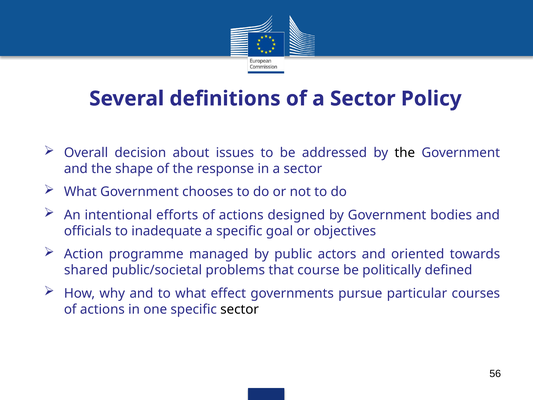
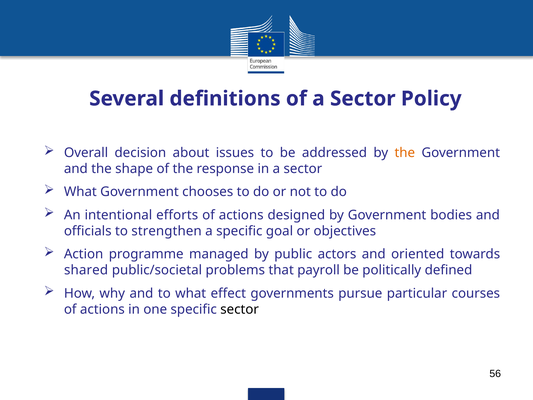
the at (405, 153) colour: black -> orange
inadequate: inadequate -> strengthen
course: course -> payroll
